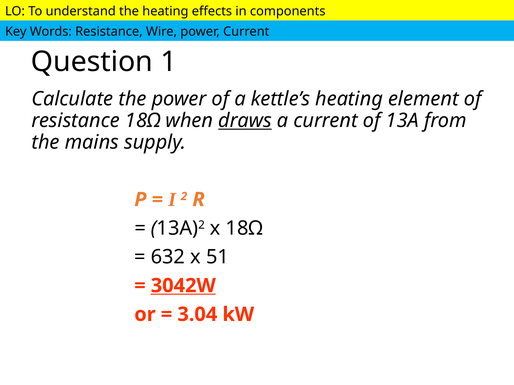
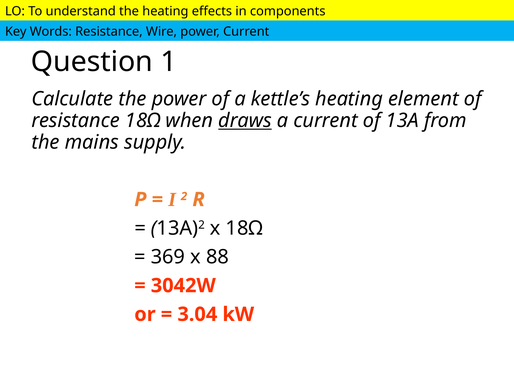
632: 632 -> 369
51: 51 -> 88
3042W underline: present -> none
